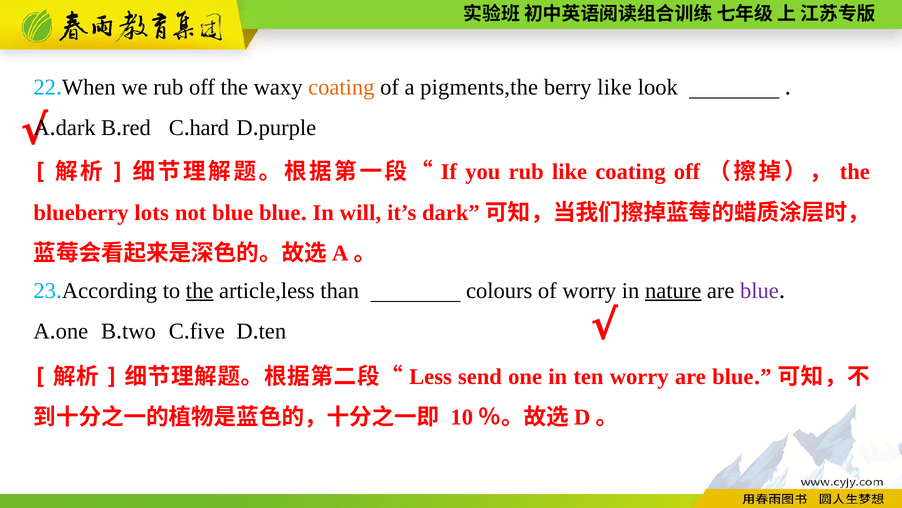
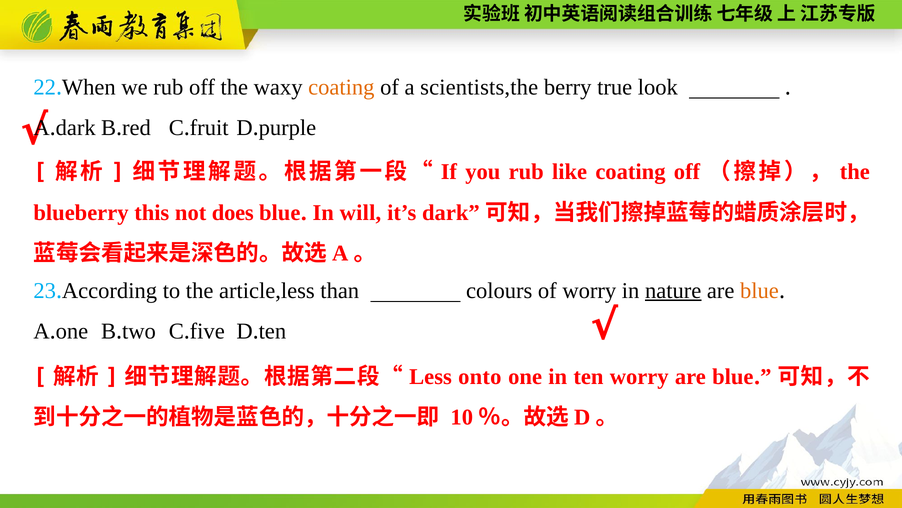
pigments,the: pigments,the -> scientists,the
berry like: like -> true
hard: hard -> fruit
lots: lots -> this
not blue: blue -> does
the at (200, 290) underline: present -> none
blue at (759, 290) colour: purple -> orange
send: send -> onto
